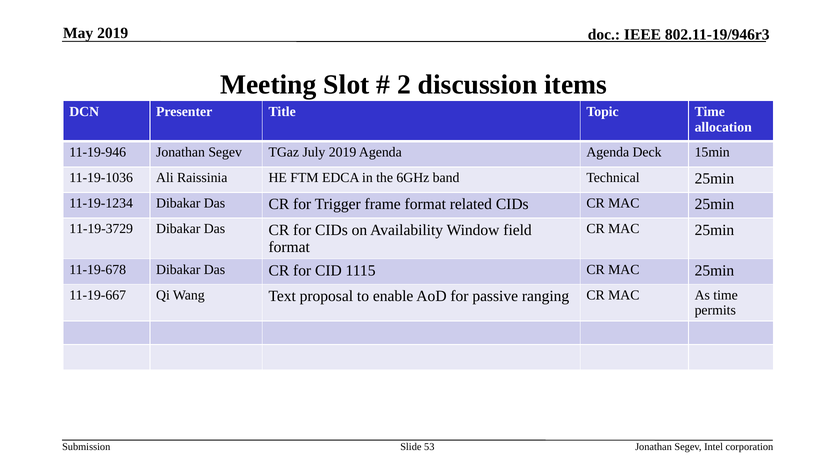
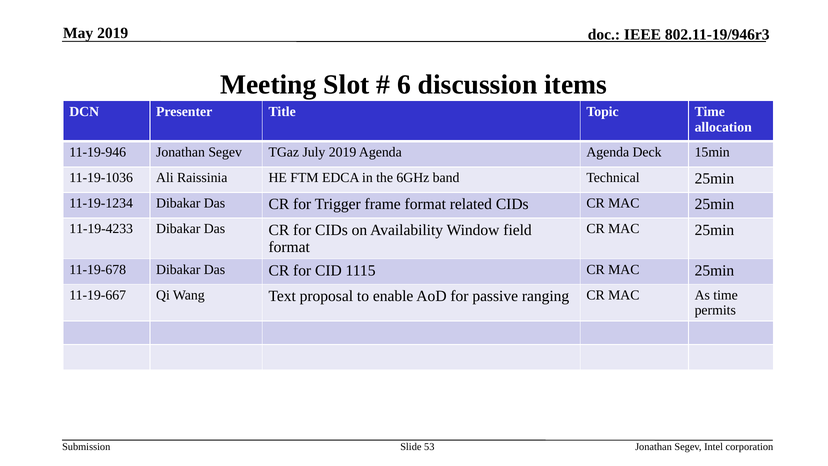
2: 2 -> 6
11-19-3729: 11-19-3729 -> 11-19-4233
